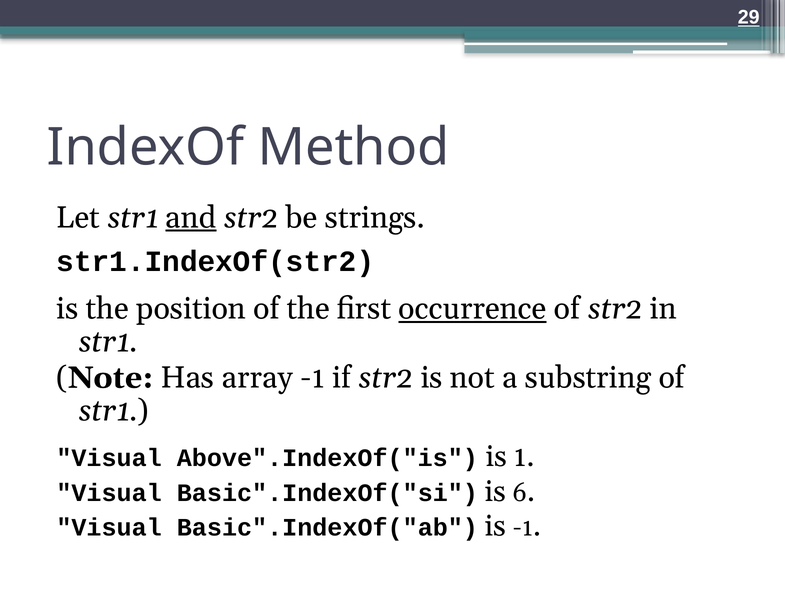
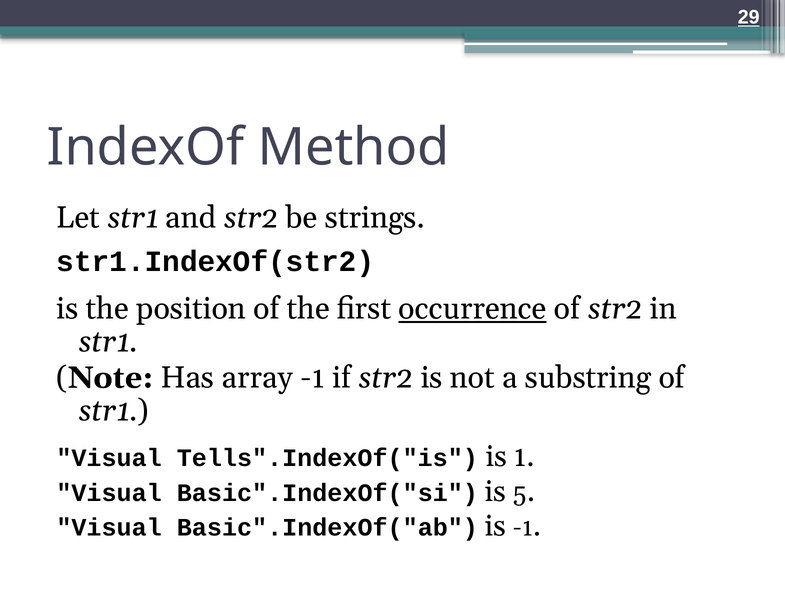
and underline: present -> none
Above".IndexOf("is: Above".IndexOf("is -> Tells".IndexOf("is
6: 6 -> 5
